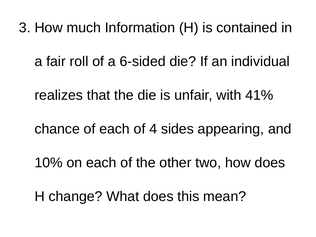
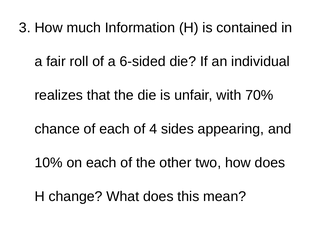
41%: 41% -> 70%
